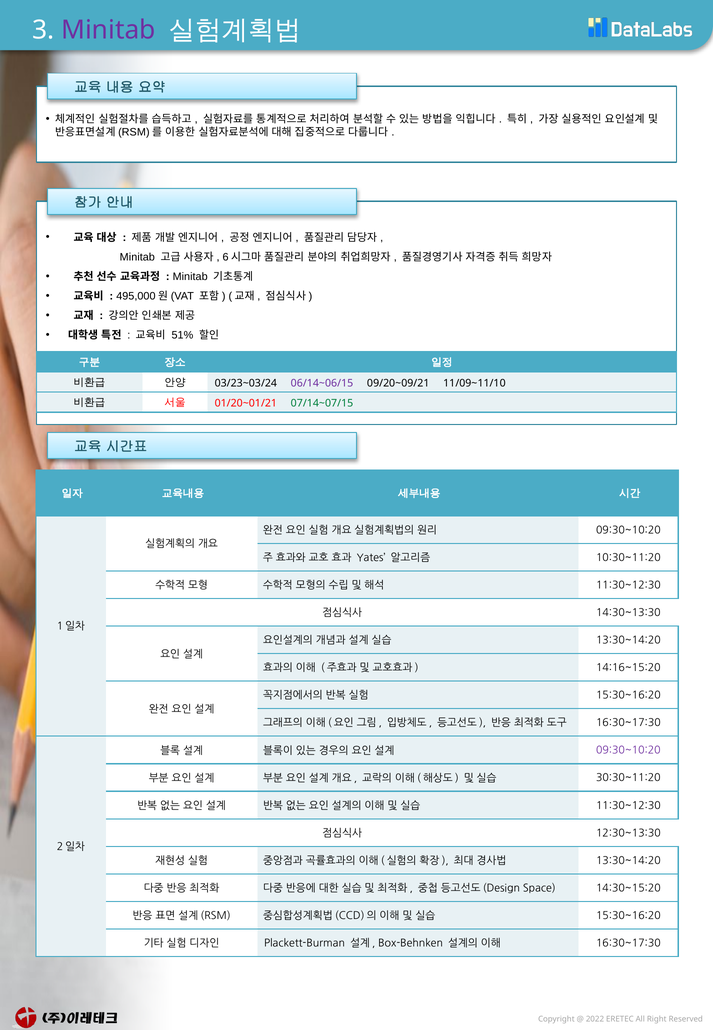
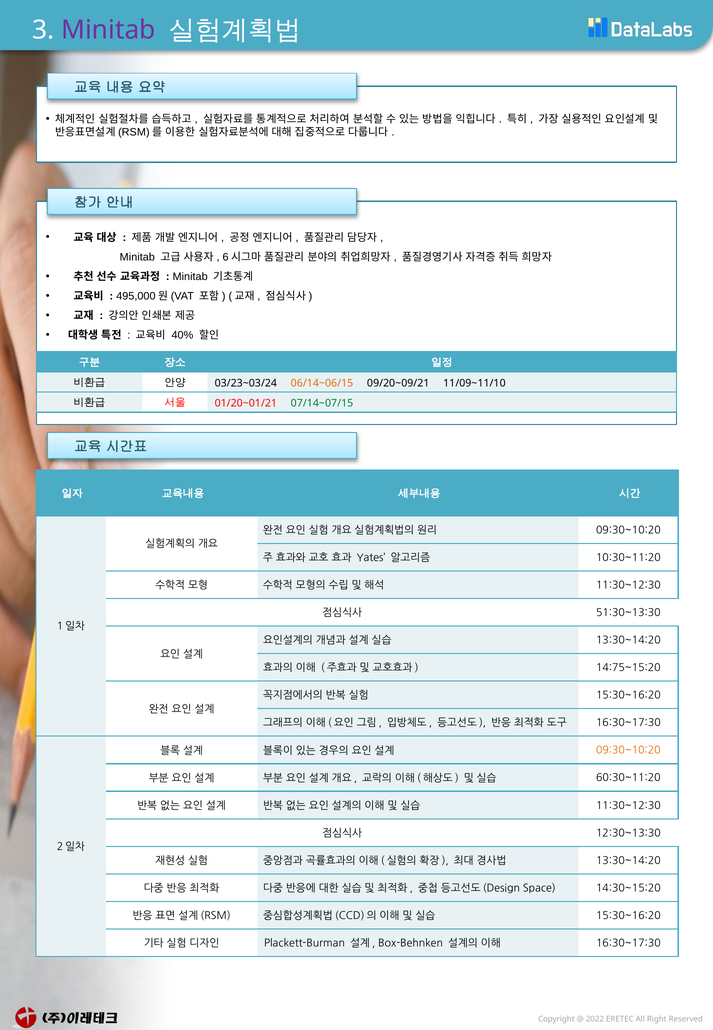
51%: 51% -> 40%
06/14~06/15 colour: purple -> orange
14:30~13:30: 14:30~13:30 -> 51:30~13:30
14:16~15:20: 14:16~15:20 -> 14:75~15:20
09:30~10:20 at (628, 750) colour: purple -> orange
30:30~11:20: 30:30~11:20 -> 60:30~11:20
